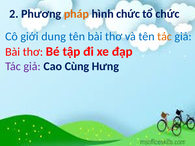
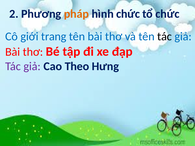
dung: dung -> trang
tác at (165, 37) colour: orange -> black
Cùng: Cùng -> Theo
